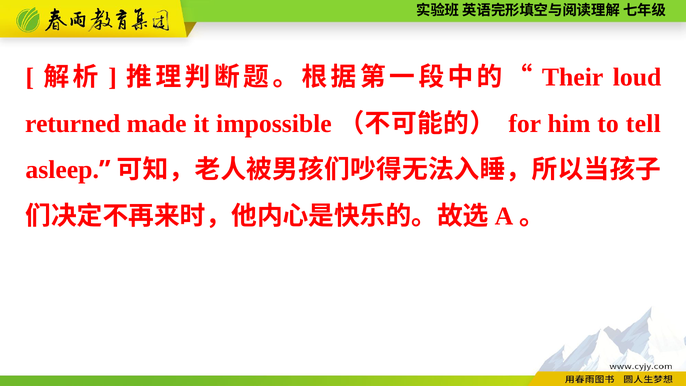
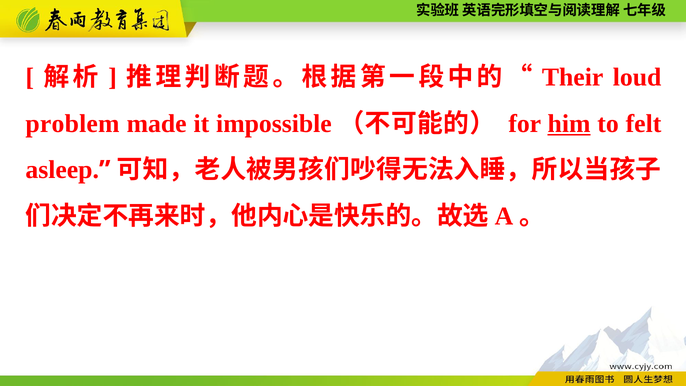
returned: returned -> problem
him underline: none -> present
tell: tell -> felt
